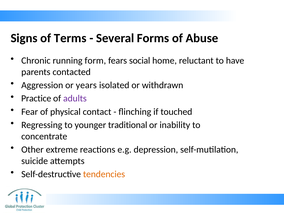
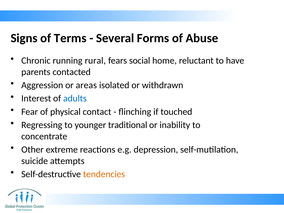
form: form -> rural
years: years -> areas
Practice: Practice -> Interest
adults colour: purple -> blue
